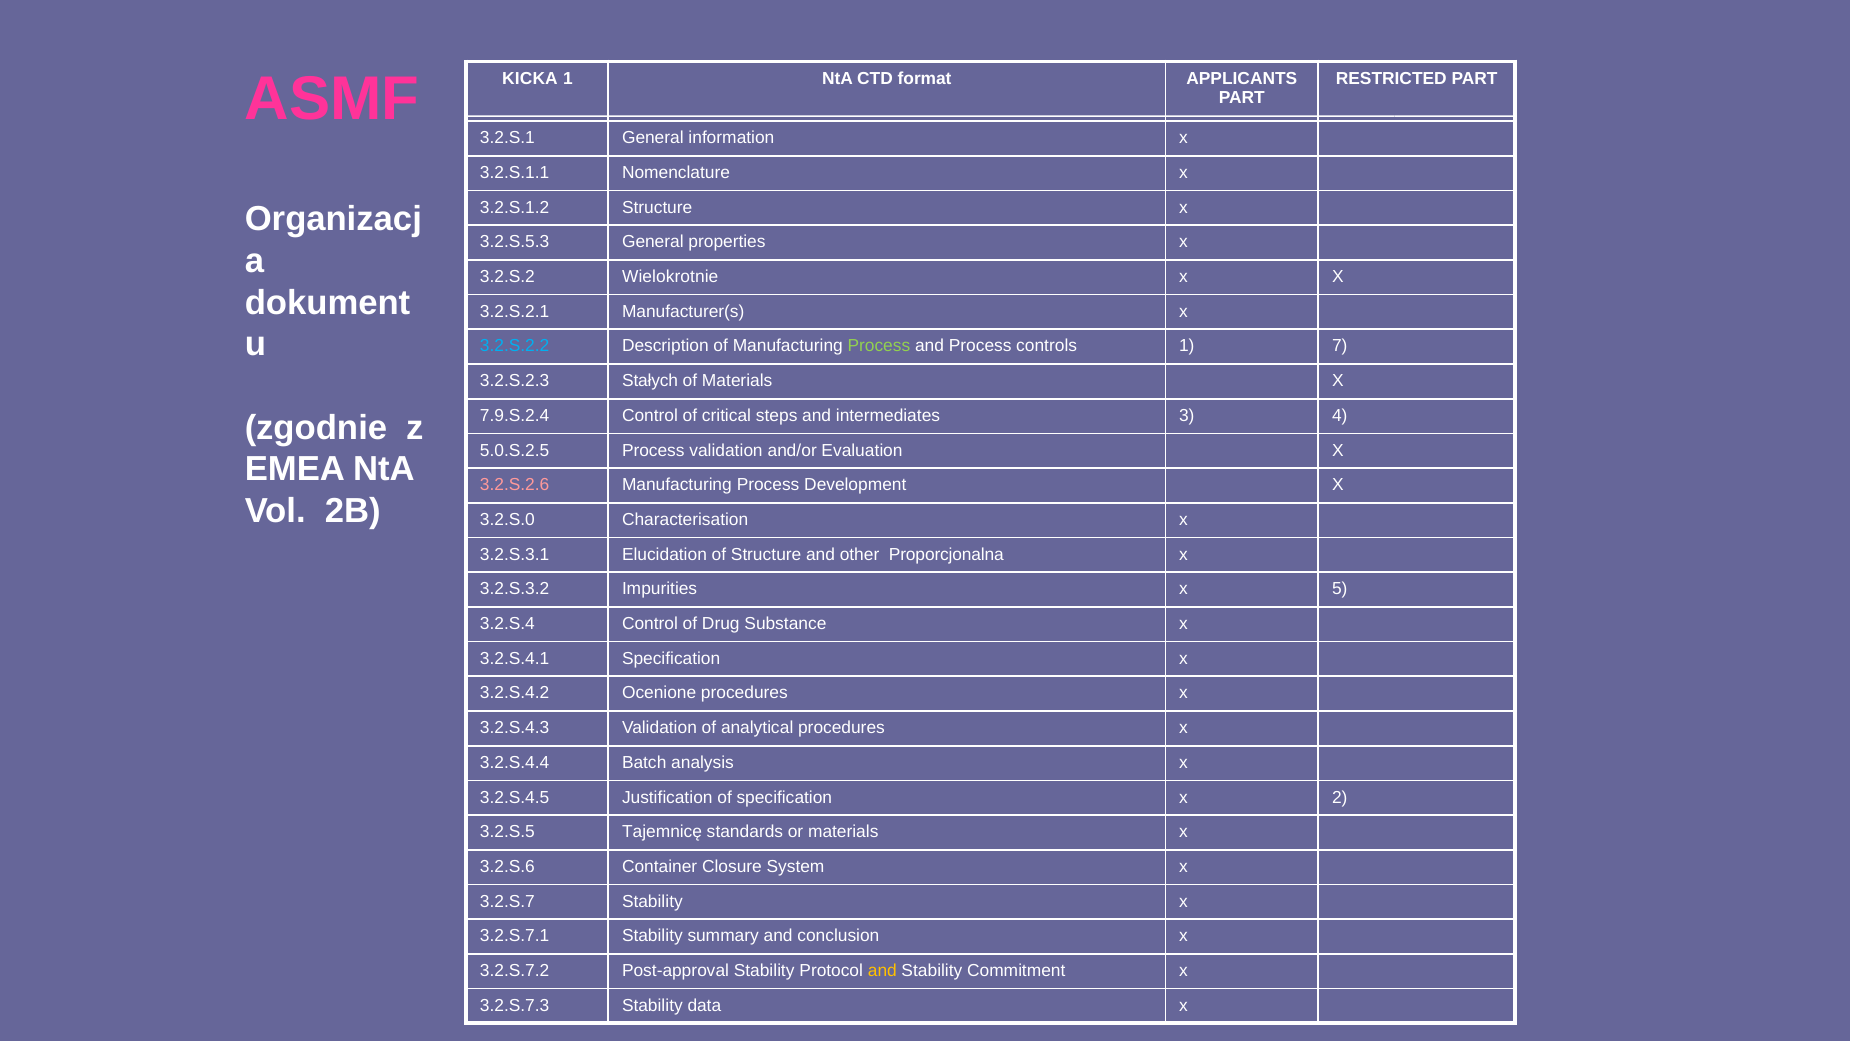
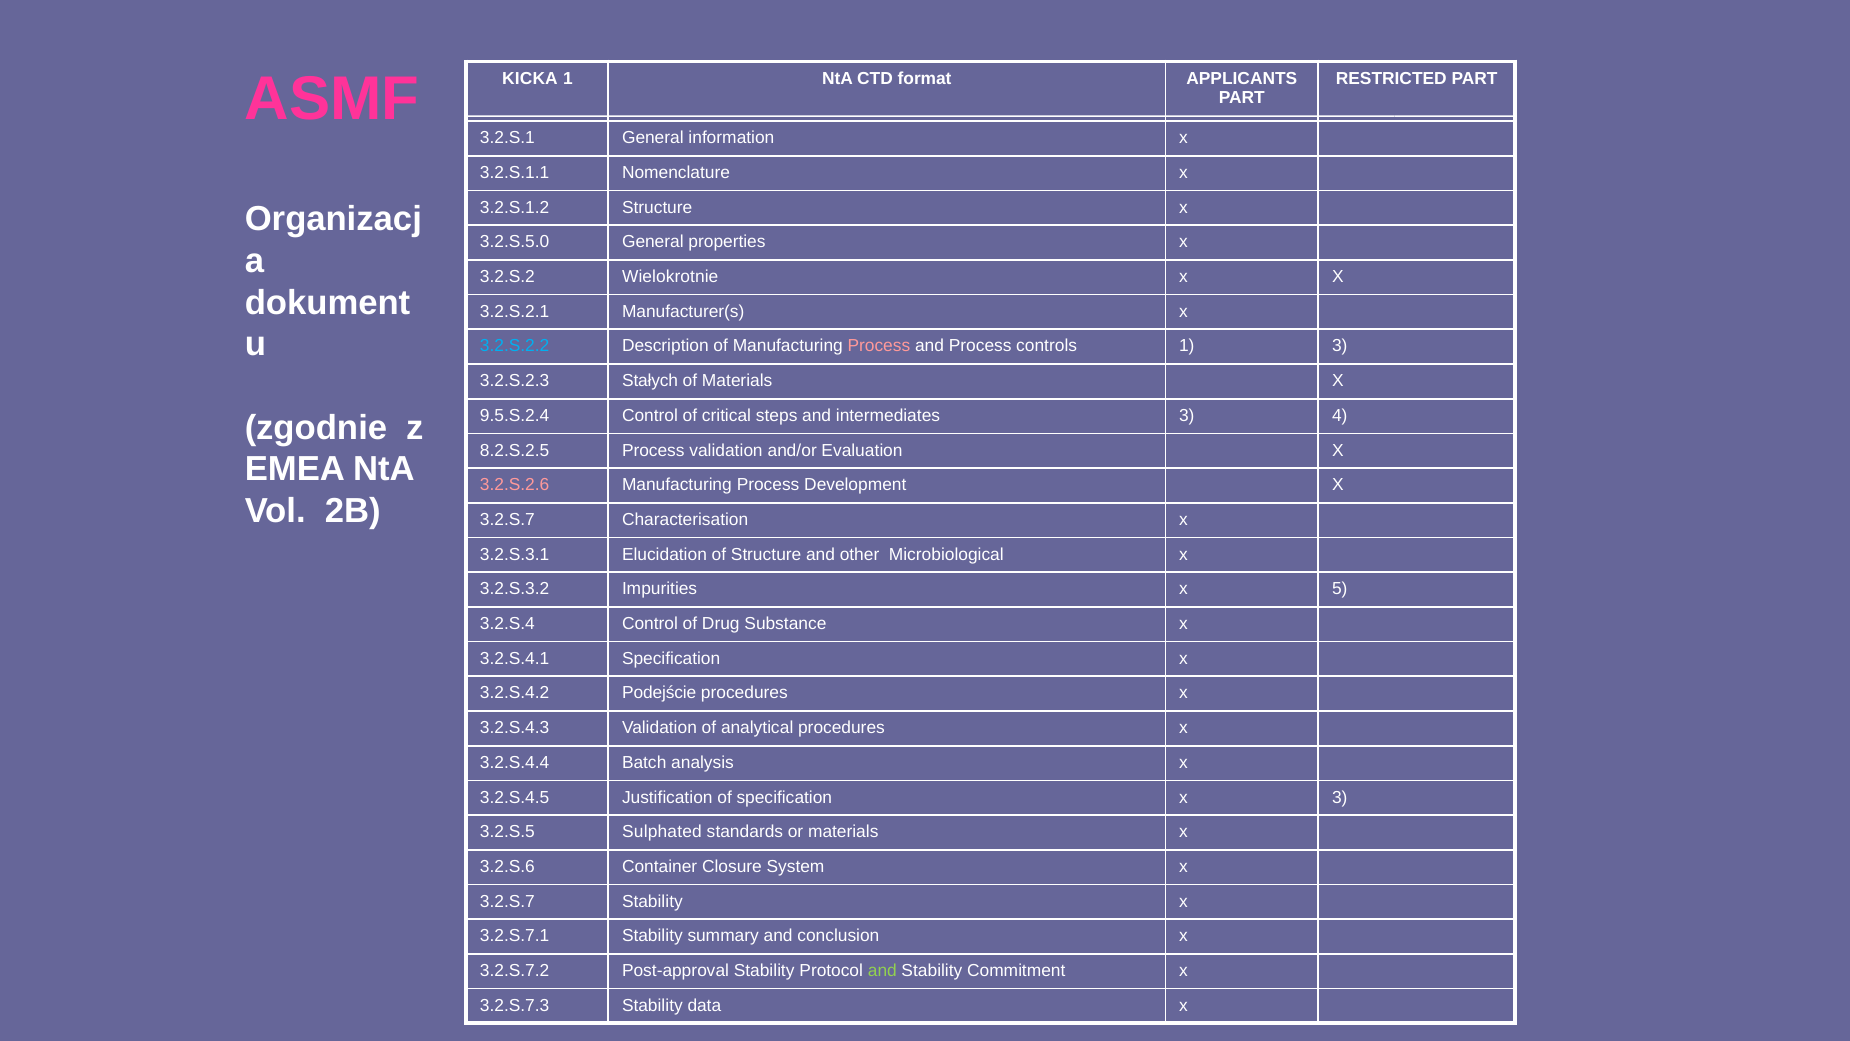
3.2.S.5.3: 3.2.S.5.3 -> 3.2.S.5.0
Process at (879, 346) colour: light green -> pink
1 7: 7 -> 3
7.9.S.2.4: 7.9.S.2.4 -> 9.5.S.2.4
5.0.S.2.5: 5.0.S.2.5 -> 8.2.S.2.5
3.2.S.0 at (507, 520): 3.2.S.0 -> 3.2.S.7
Proporcjonalna: Proporcjonalna -> Microbiological
Ocenione: Ocenione -> Podejście
x 2: 2 -> 3
Tajemnicę: Tajemnicę -> Sulphated
and at (882, 970) colour: yellow -> light green
